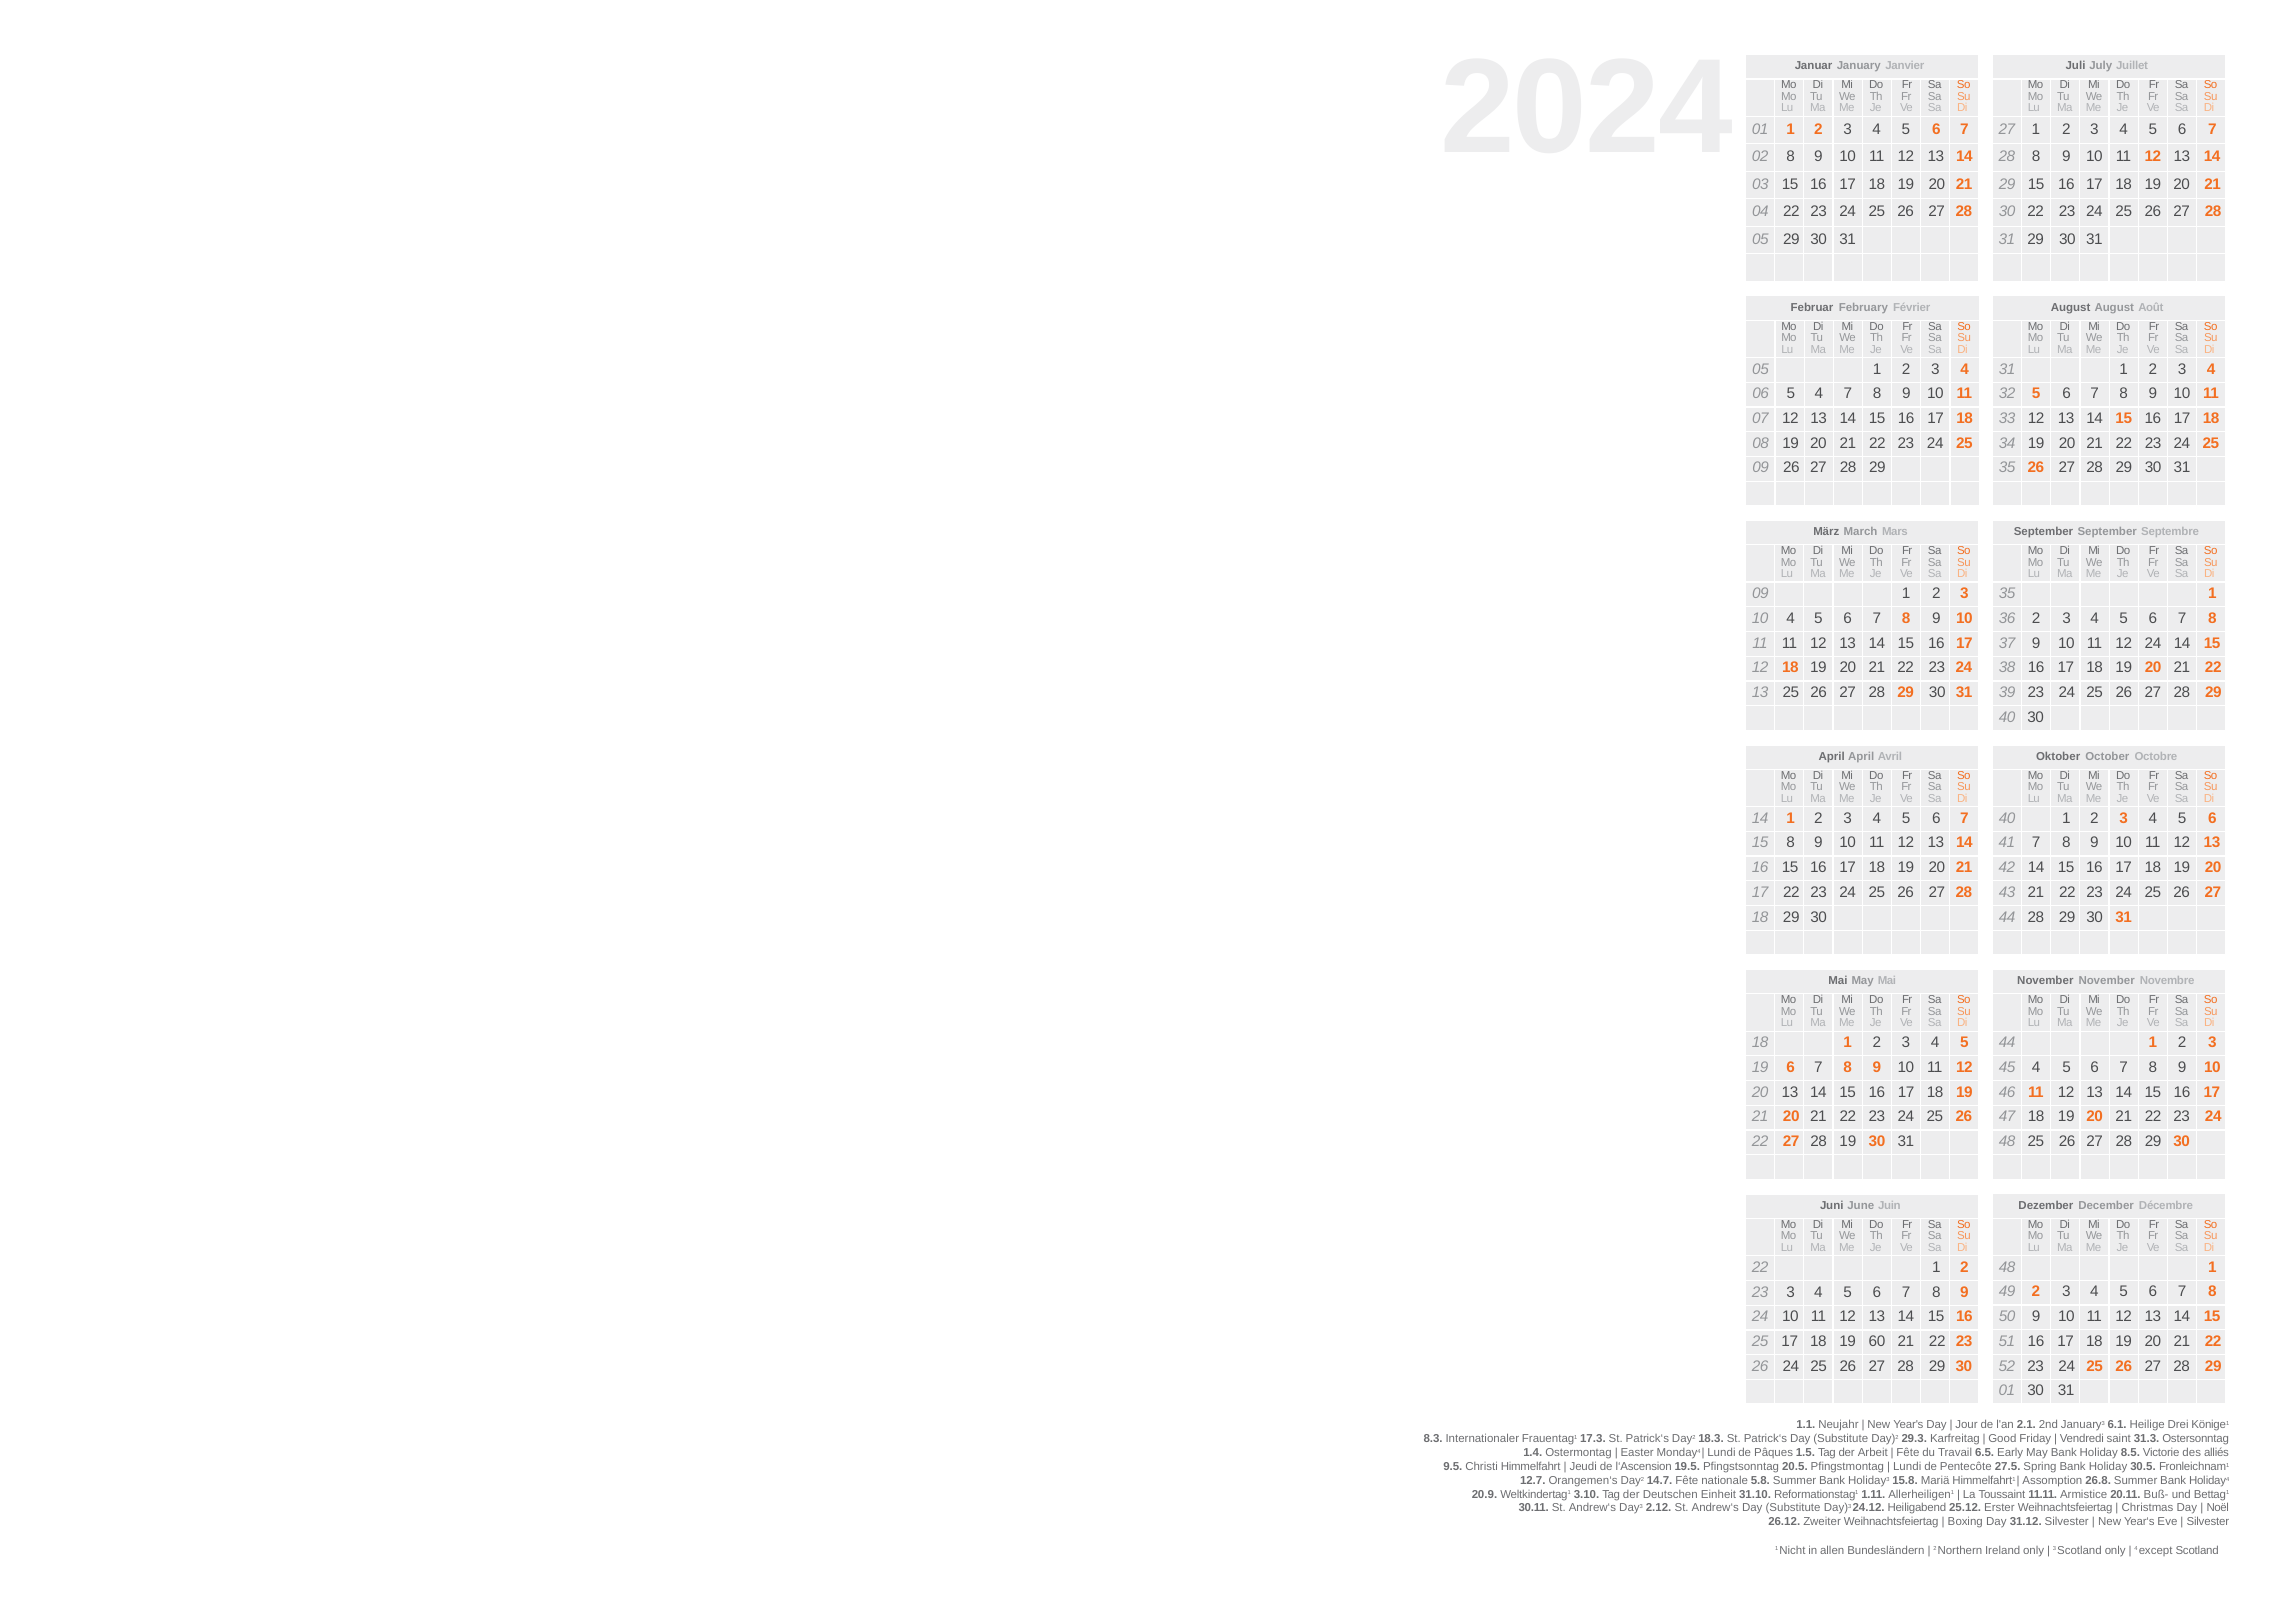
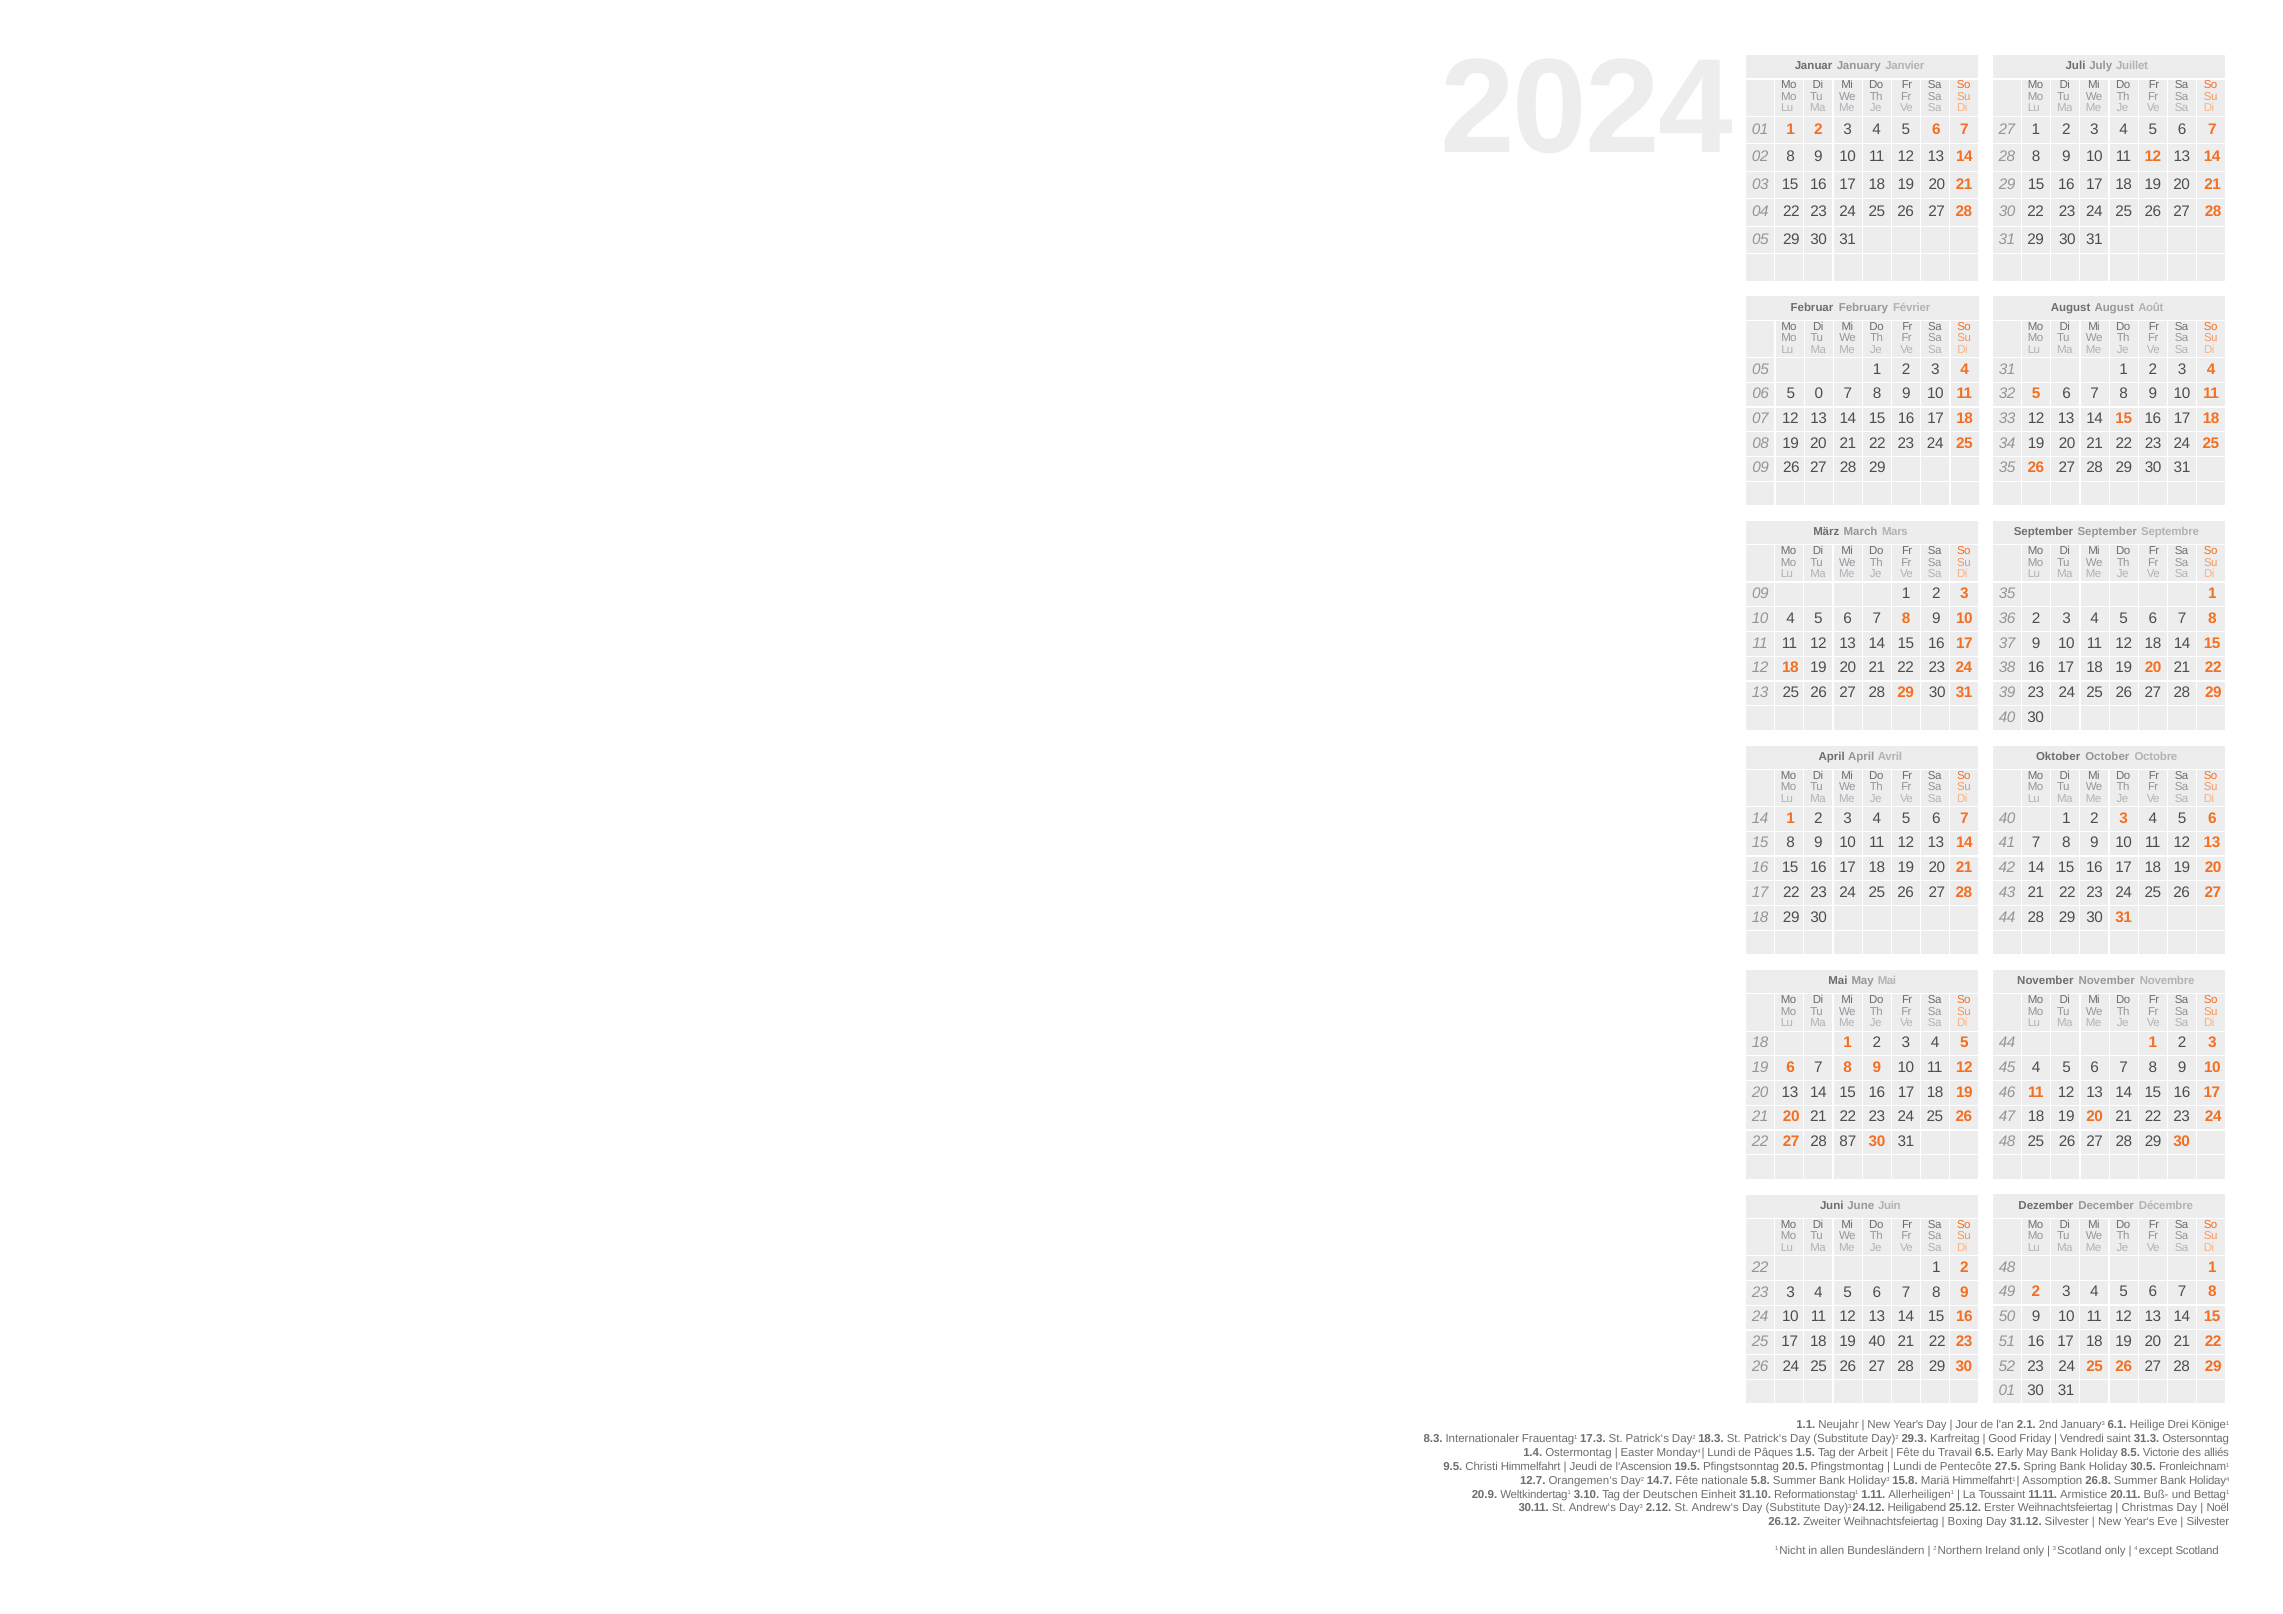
5 4: 4 -> 0
11 12 24: 24 -> 18
28 19: 19 -> 87
19 60: 60 -> 40
